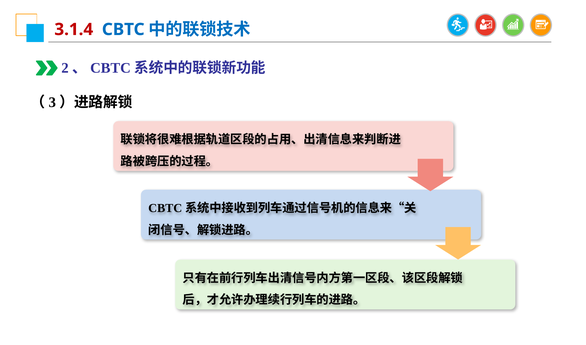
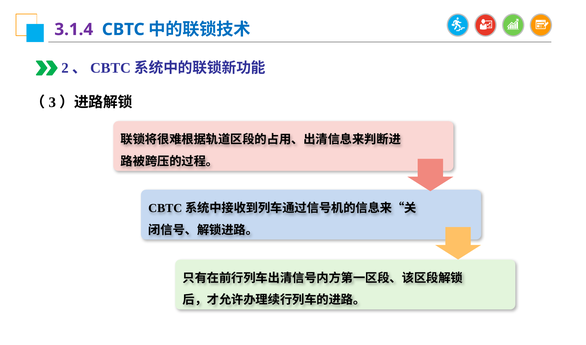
3.1.4 colour: red -> purple
